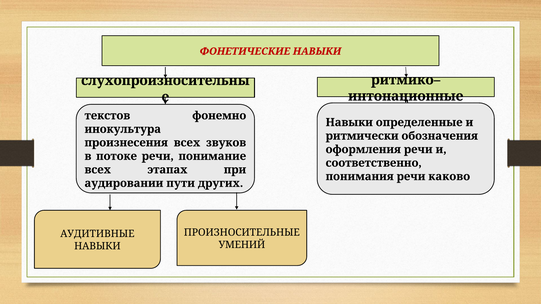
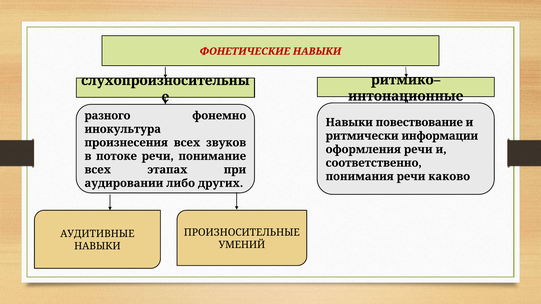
текстов: текстов -> разного
определенные: определенные -> пoвествование
обозначения: обозначения -> информации
пути: пути -> либо
